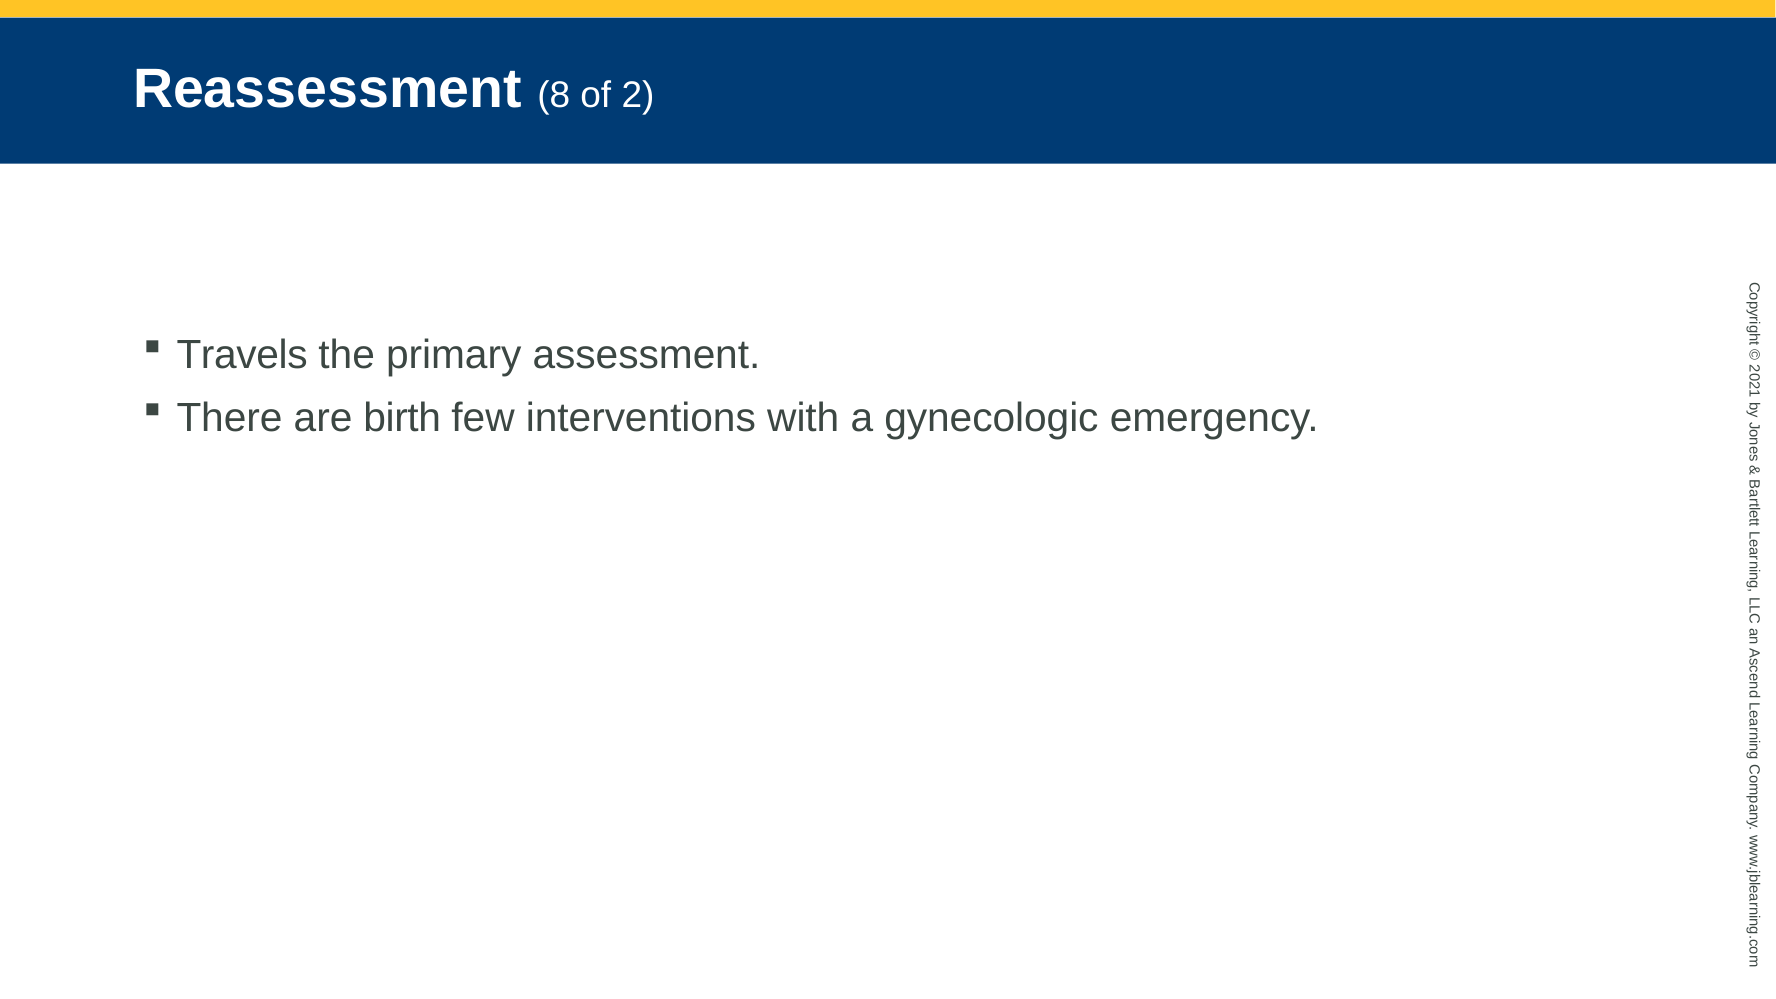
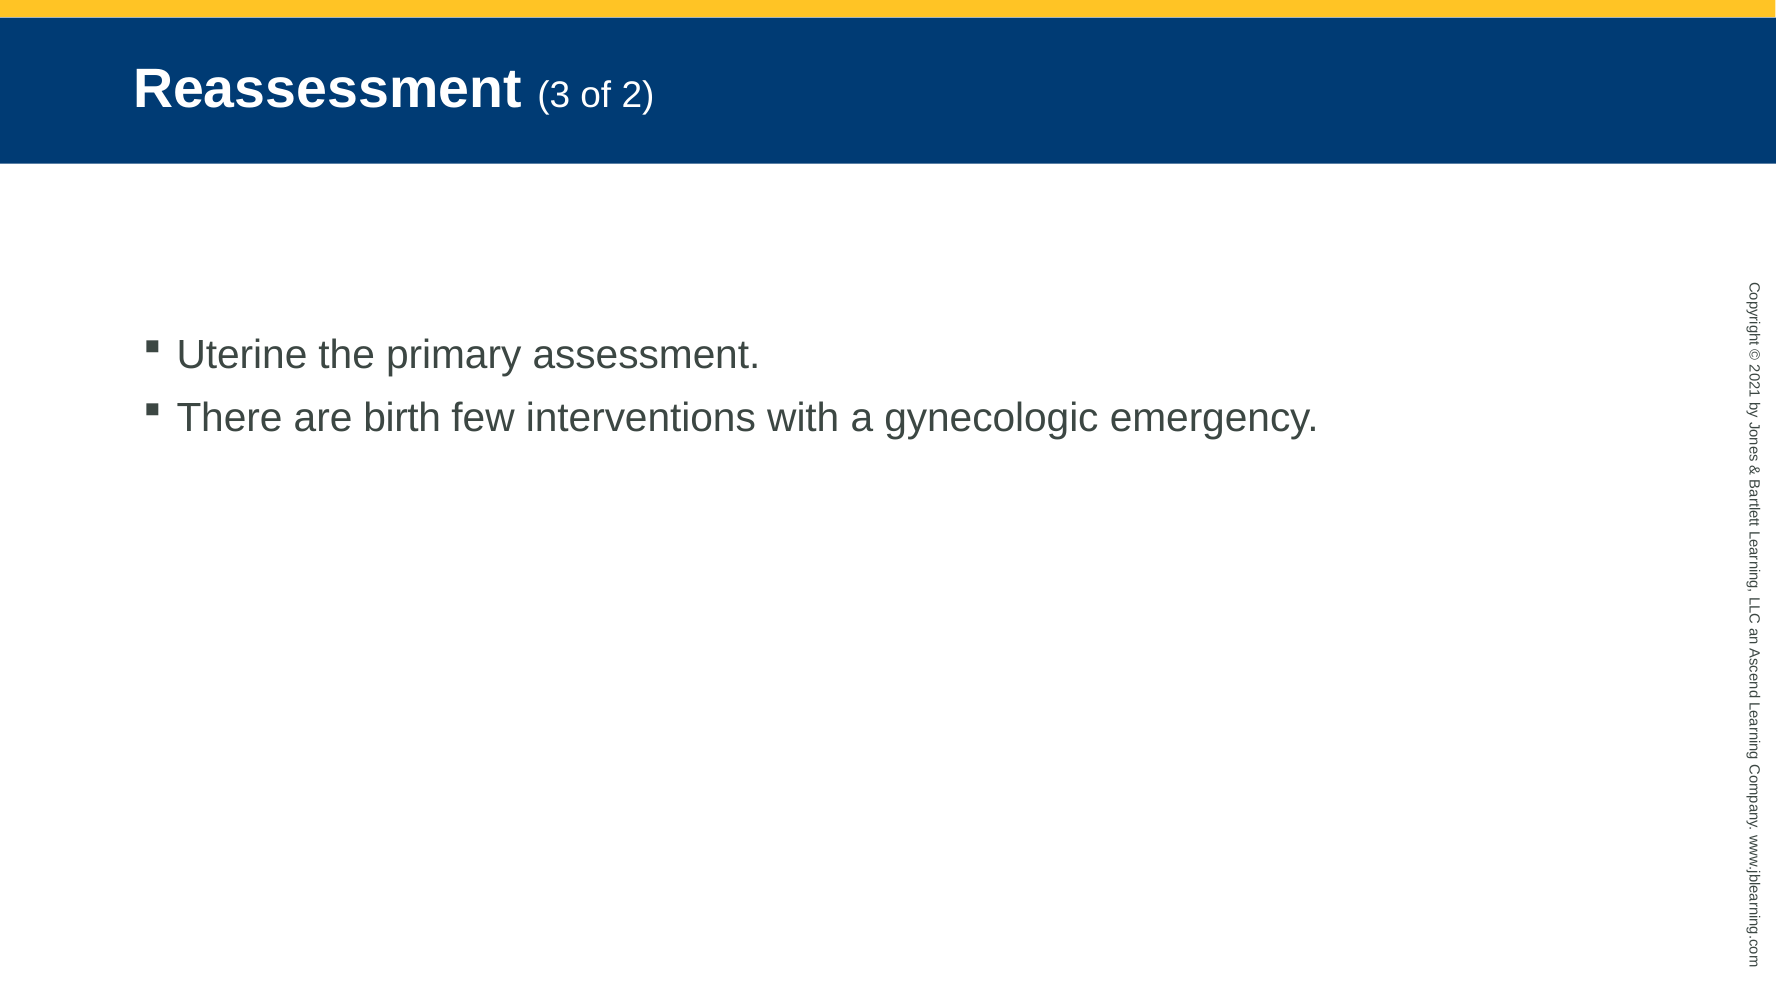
8: 8 -> 3
Travels: Travels -> Uterine
